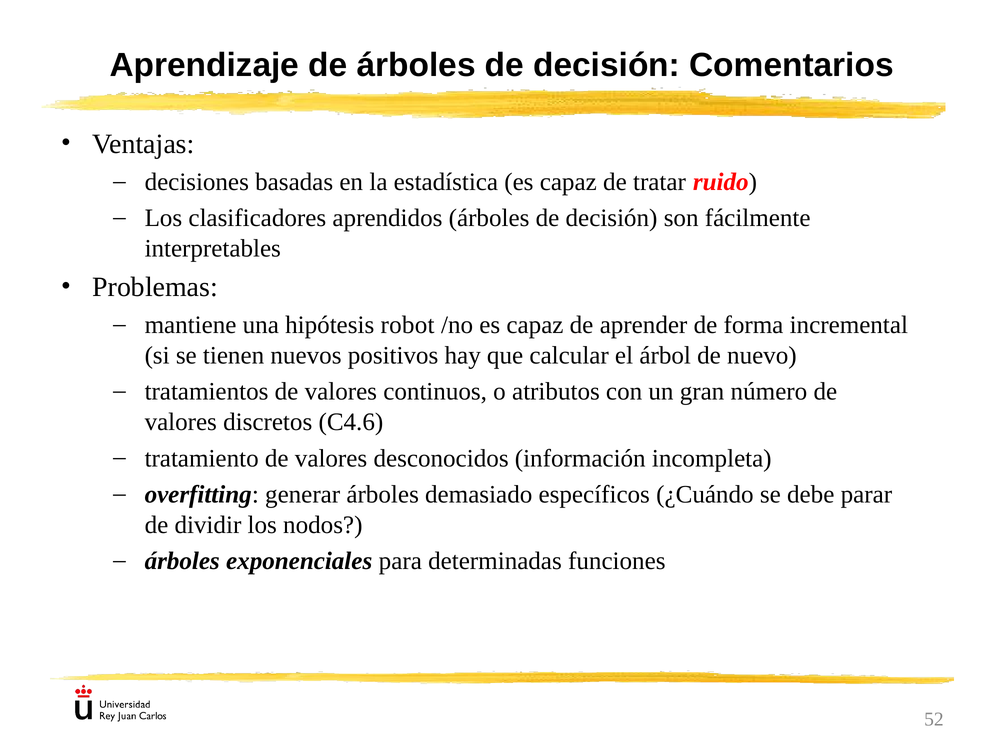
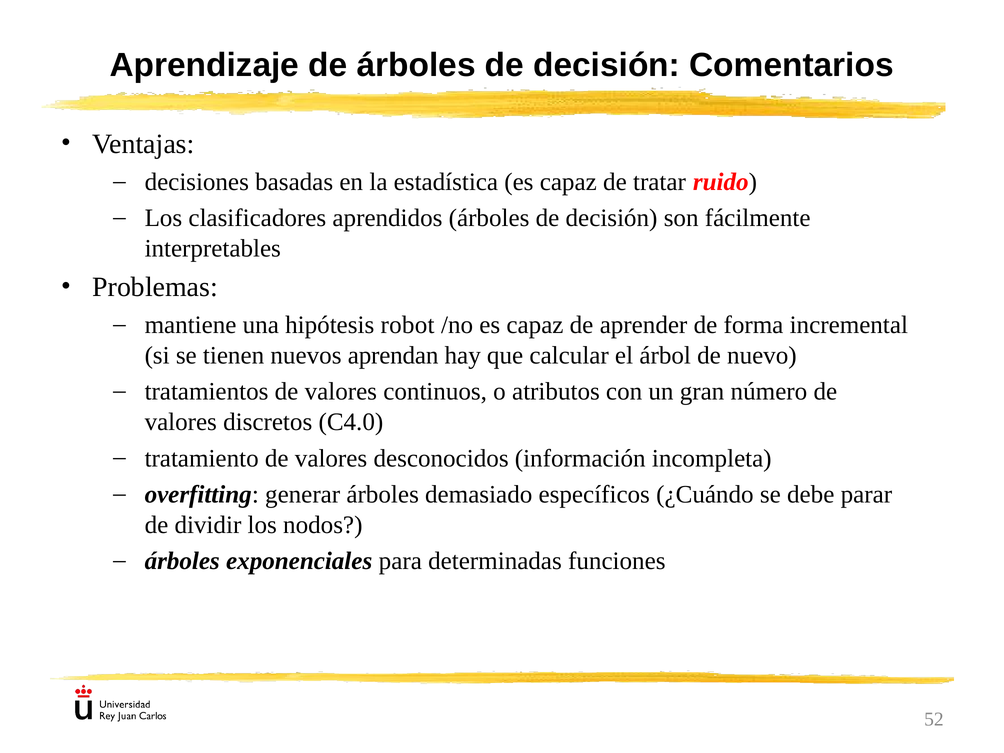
positivos: positivos -> aprendan
C4.6: C4.6 -> C4.0
